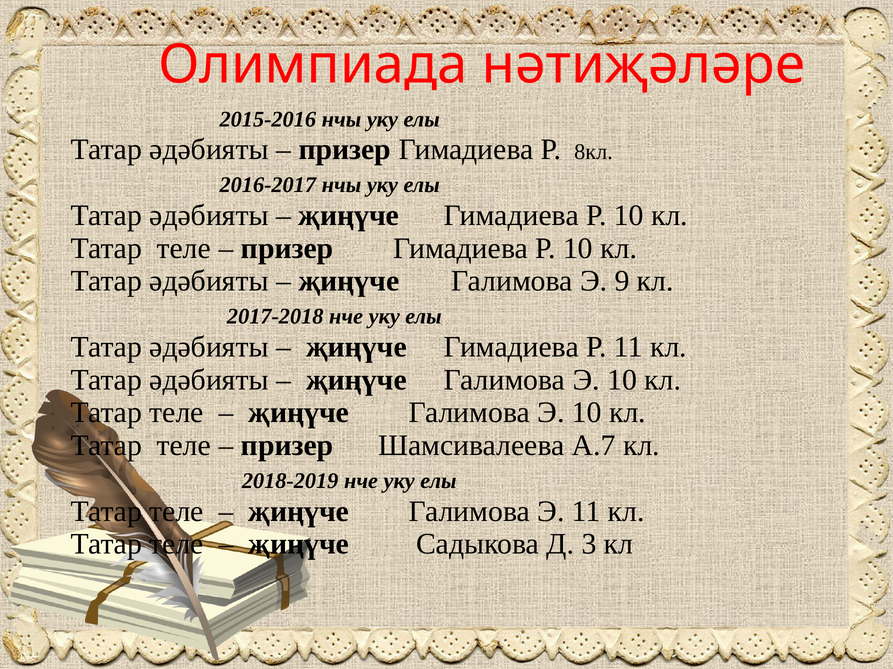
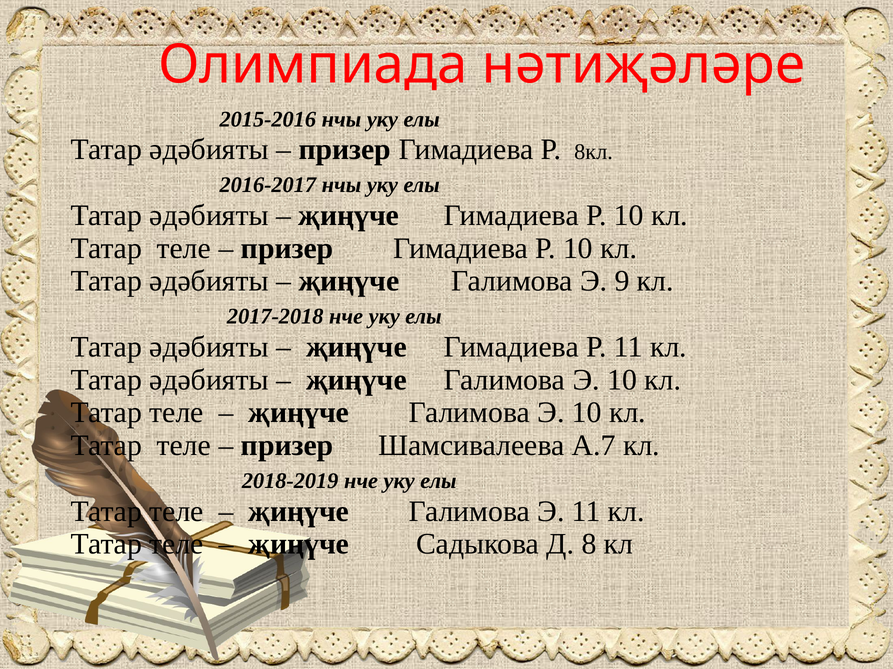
3: 3 -> 8
